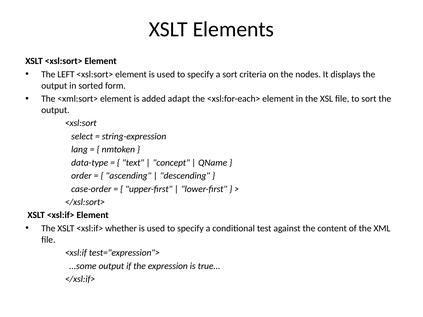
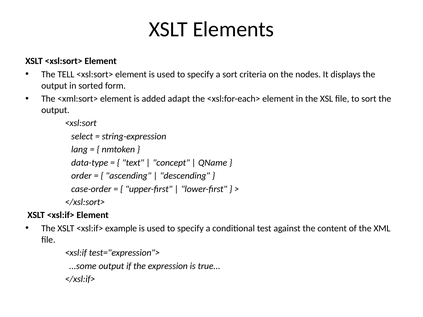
LEFT: LEFT -> TELL
whether: whether -> example
